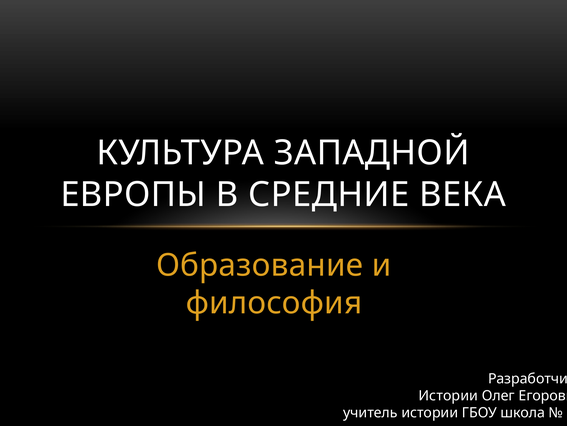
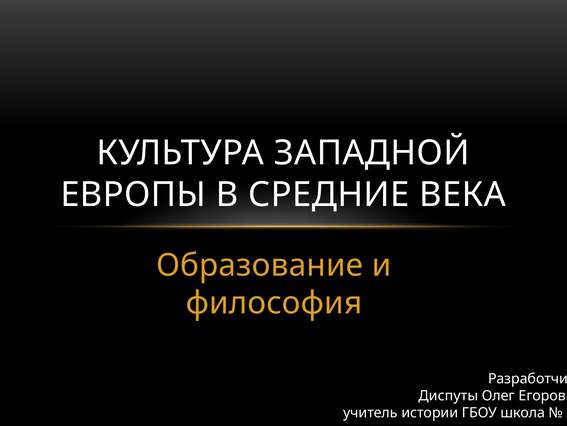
Истории at (448, 395): Истории -> Диспуты
